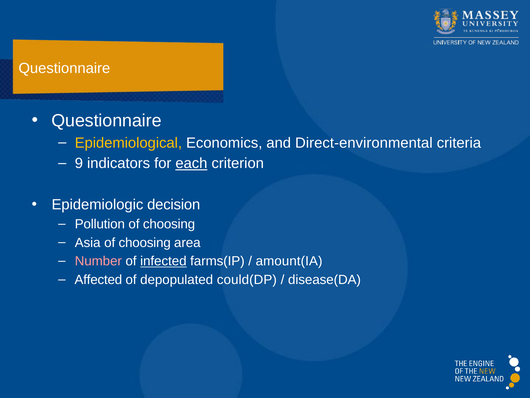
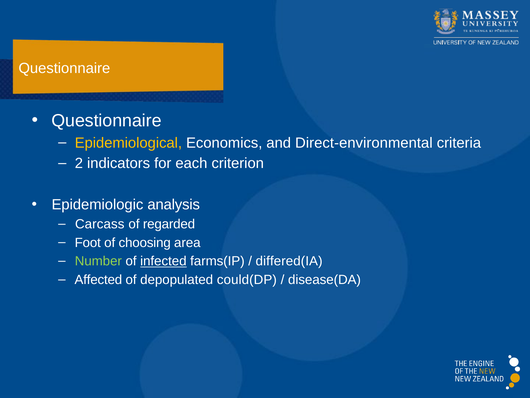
9: 9 -> 2
each underline: present -> none
decision: decision -> analysis
Pollution: Pollution -> Carcass
choosing at (169, 224): choosing -> regarded
Asia: Asia -> Foot
Number colour: pink -> light green
amount(IA: amount(IA -> differed(IA
